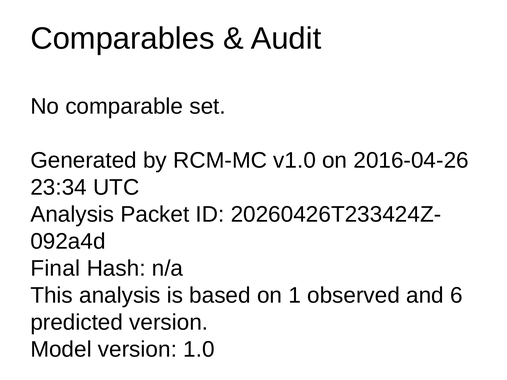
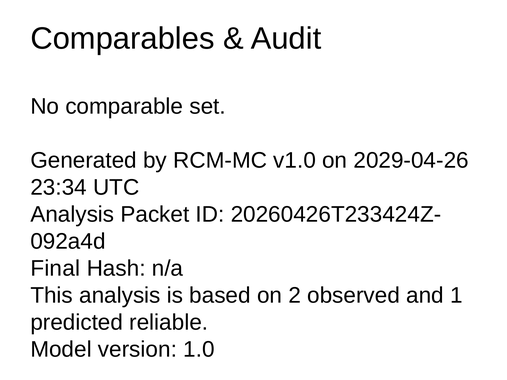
2016-04-26: 2016-04-26 -> 2029-04-26
1: 1 -> 2
6: 6 -> 1
predicted version: version -> reliable
